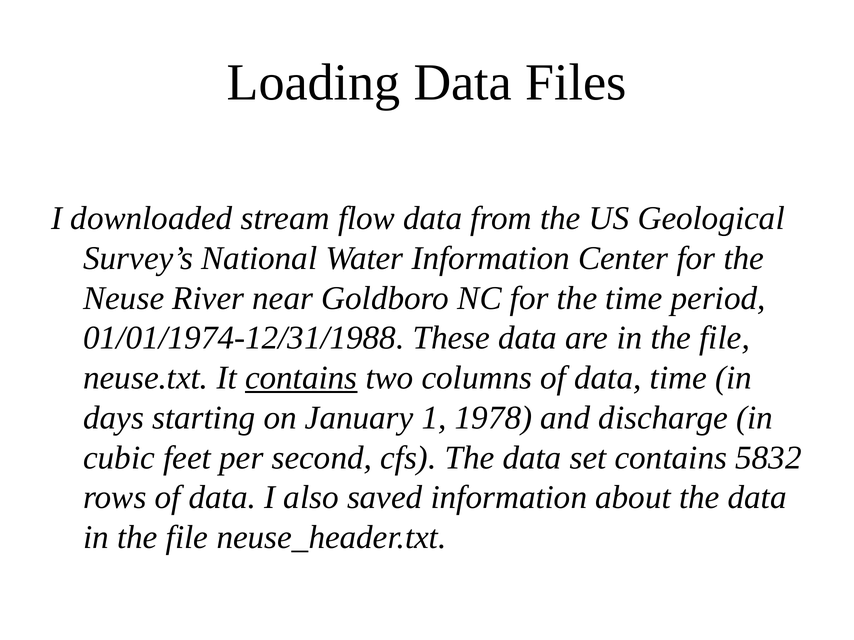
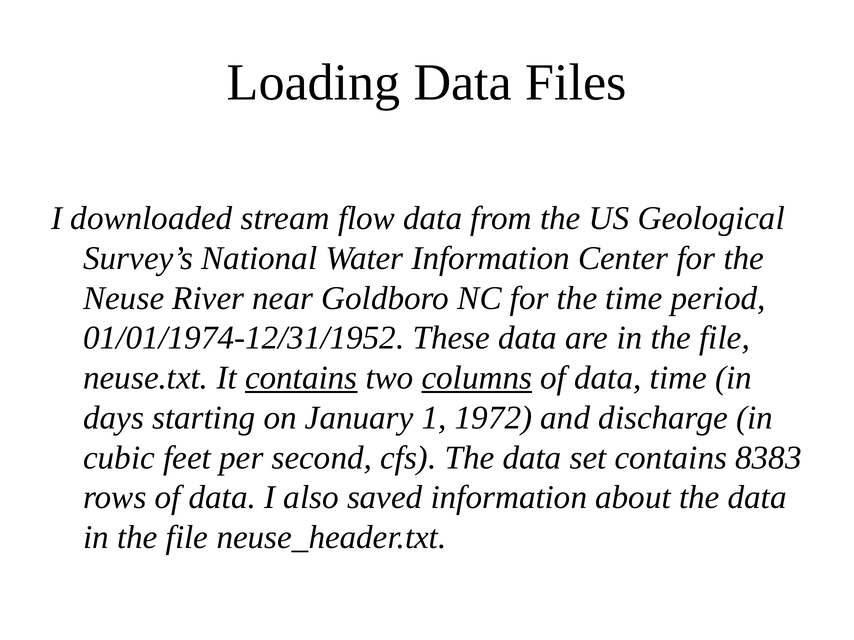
01/01/1974-12/31/1988: 01/01/1974-12/31/1988 -> 01/01/1974-12/31/1952
columns underline: none -> present
1978: 1978 -> 1972
5832: 5832 -> 8383
